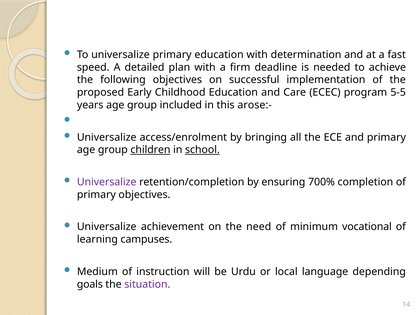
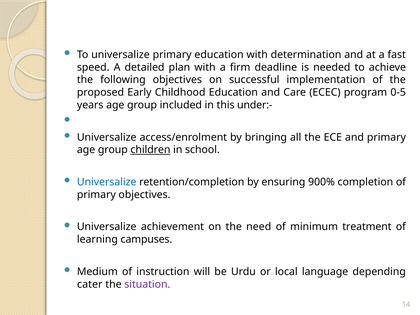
5-5: 5-5 -> 0-5
arose:-: arose:- -> under:-
school underline: present -> none
Universalize at (107, 182) colour: purple -> blue
700%: 700% -> 900%
vocational: vocational -> treatment
goals: goals -> cater
